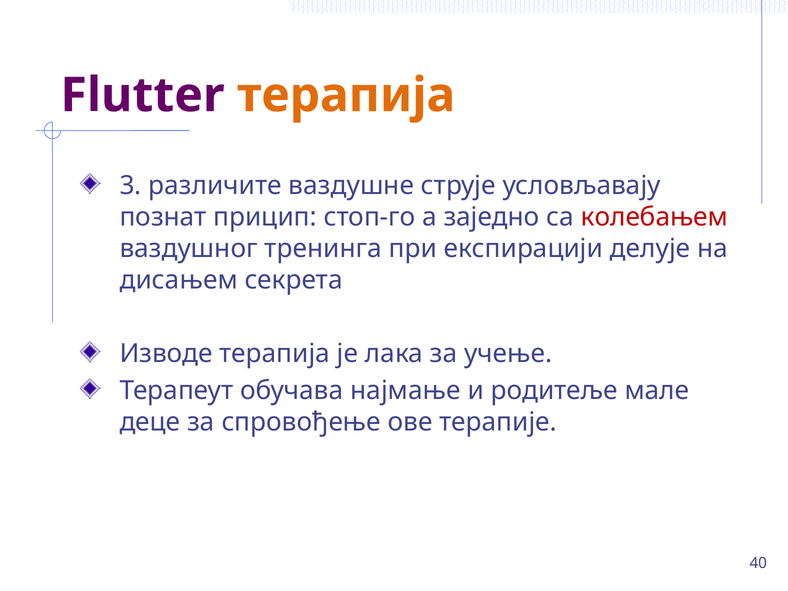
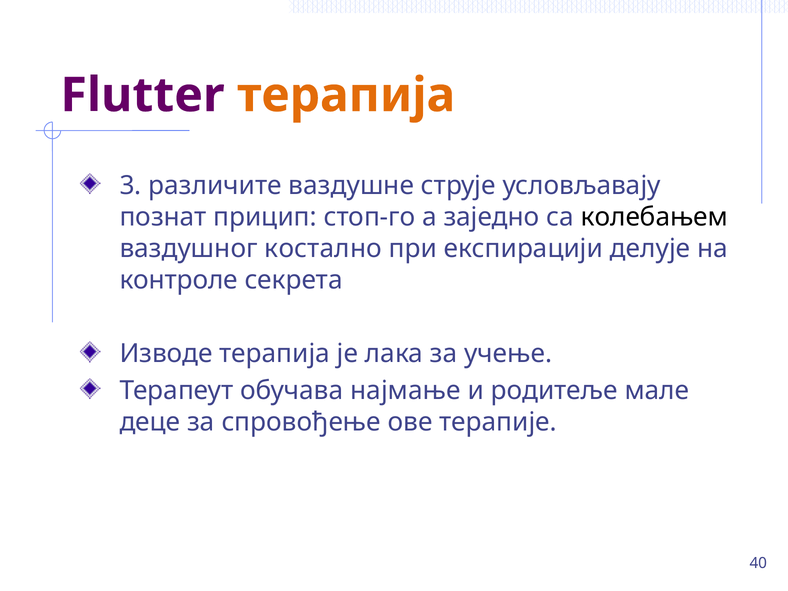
колебањем colour: red -> black
тренинга: тренинга -> костално
дисањем: дисањем -> контроле
